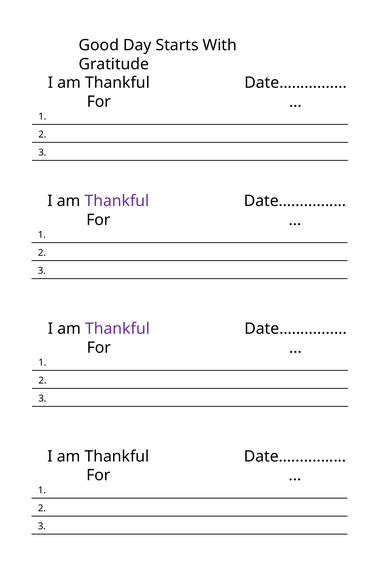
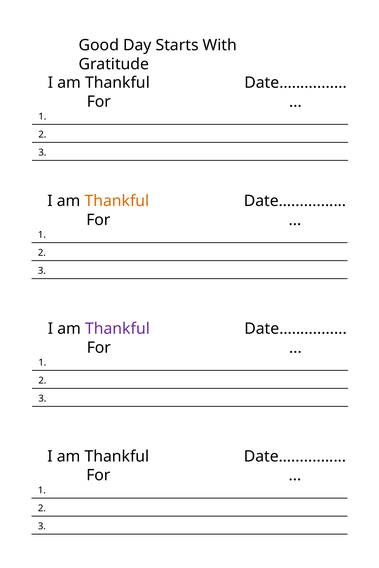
Thankful at (117, 201) colour: purple -> orange
